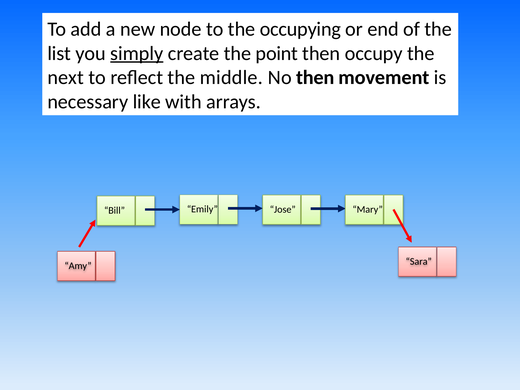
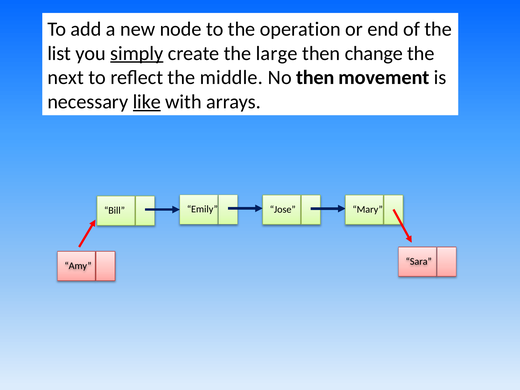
occupying: occupying -> operation
point: point -> large
occupy: occupy -> change
like underline: none -> present
